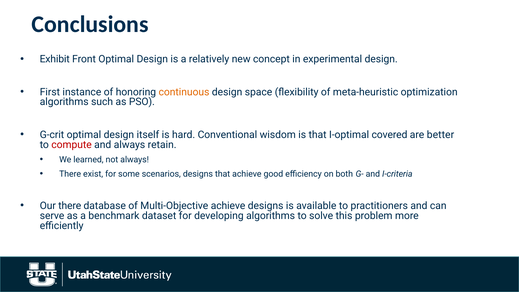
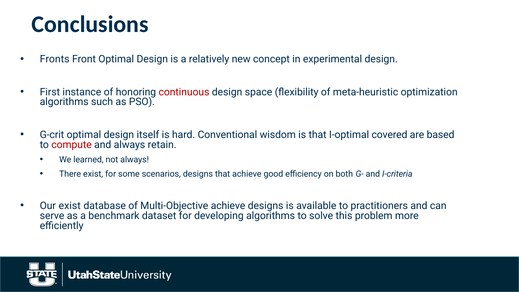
Exhibit: Exhibit -> Fronts
continuous colour: orange -> red
better: better -> based
Our there: there -> exist
